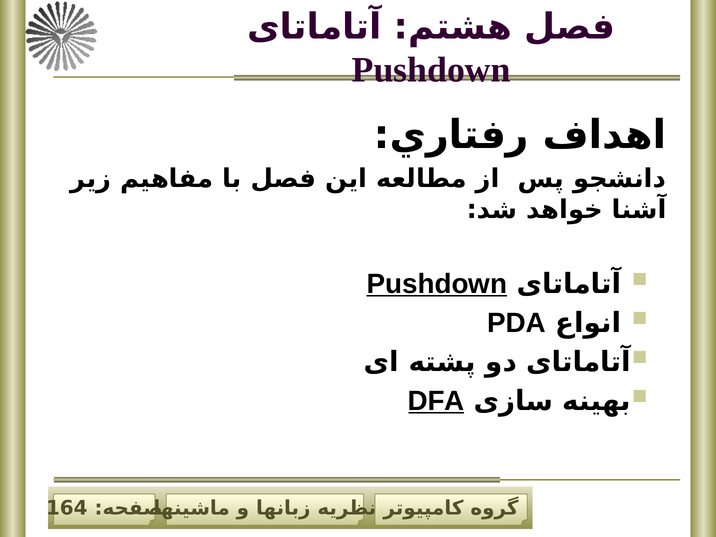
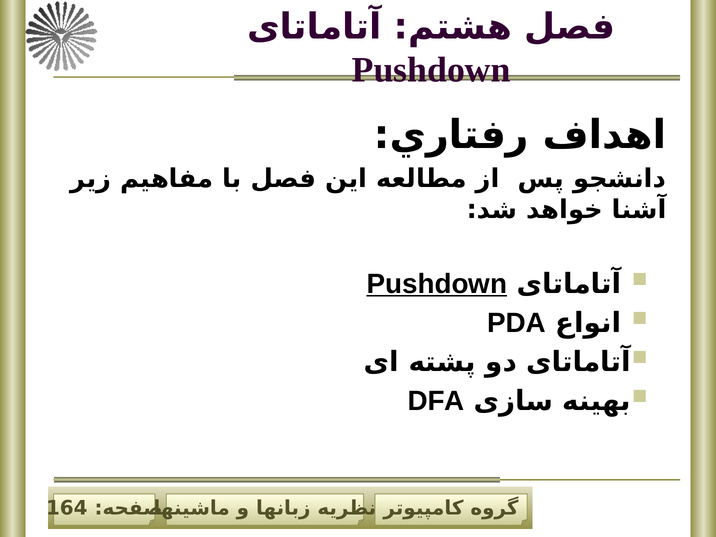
DFA underline: present -> none
